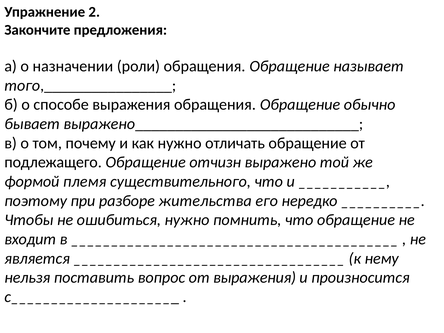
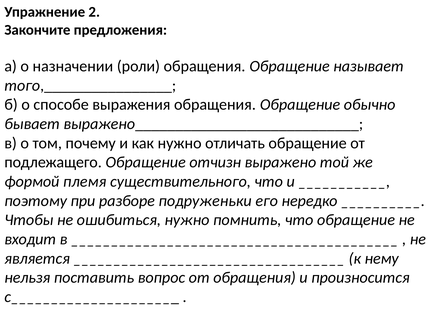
жительства: жительства -> подруженьки
от выражения: выражения -> обращения
